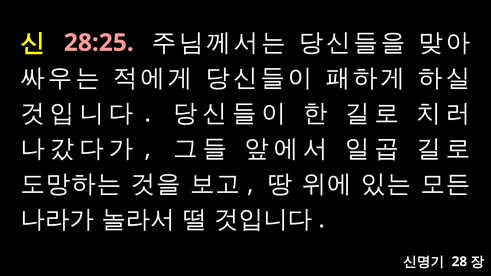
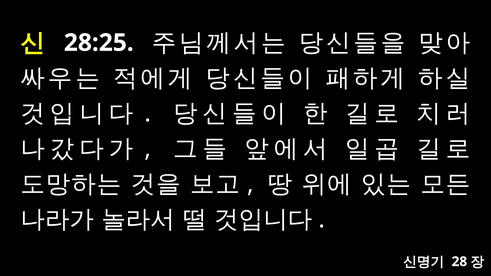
28:25 colour: pink -> white
